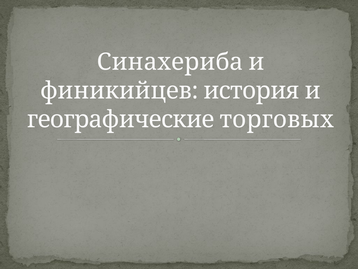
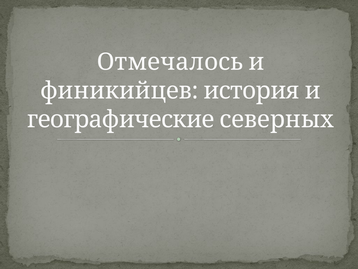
Синахериба: Синахериба -> Отмечалось
торговых: торговых -> северных
